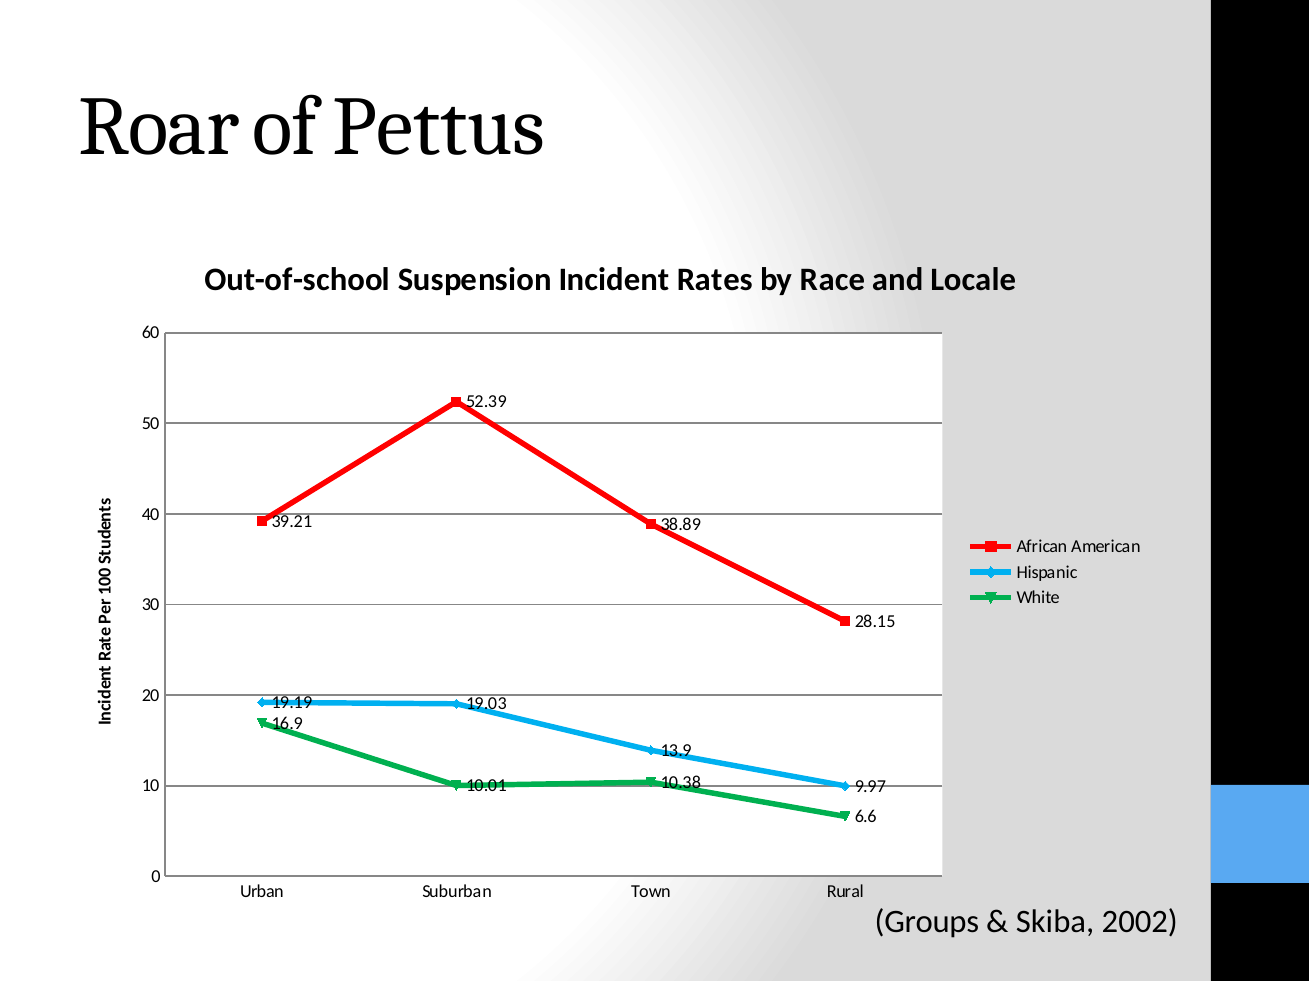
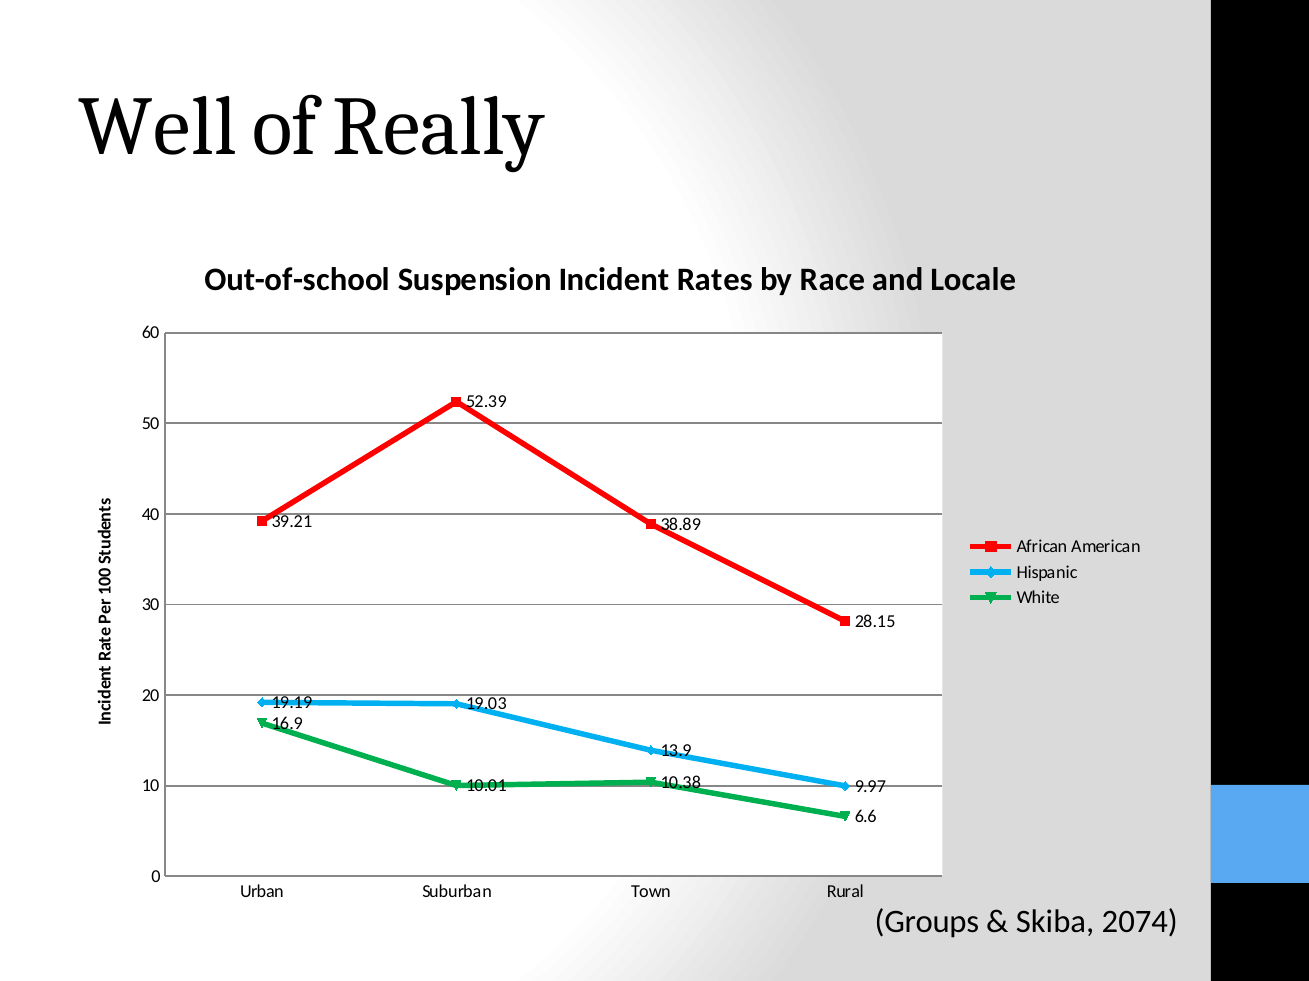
Roar: Roar -> Well
Pettus: Pettus -> Really
2002: 2002 -> 2074
